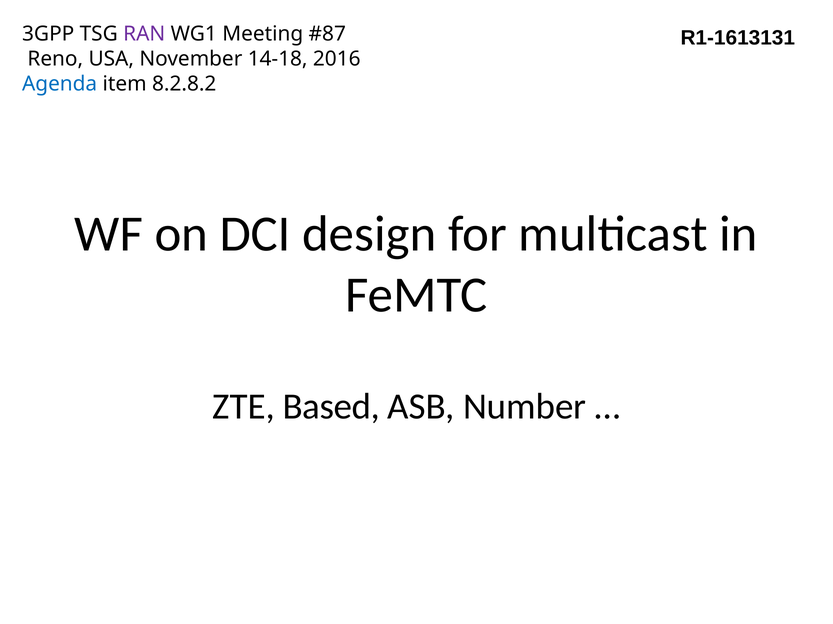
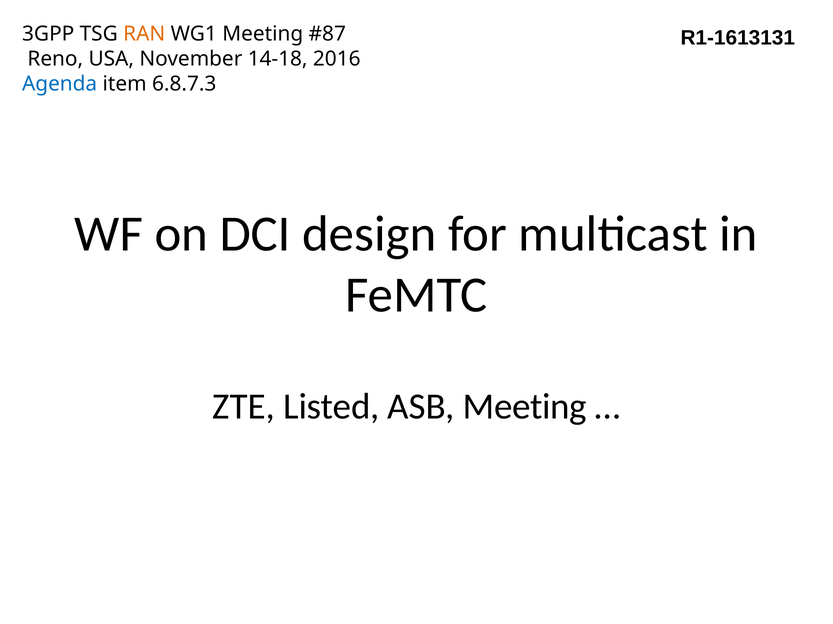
RAN colour: purple -> orange
8.2.8.2: 8.2.8.2 -> 6.8.7.3
Based: Based -> Listed
ASB Number: Number -> Meeting
